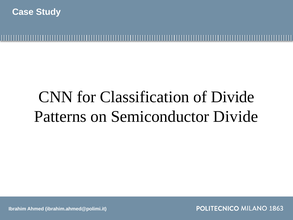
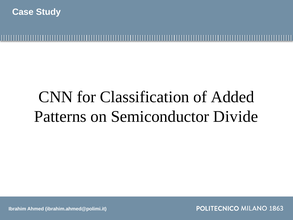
of Divide: Divide -> Added
